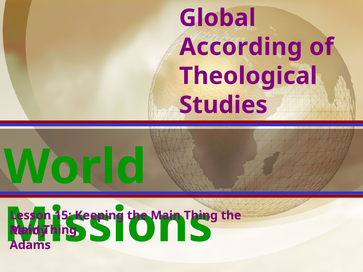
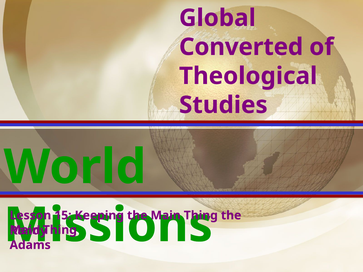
According: According -> Converted
